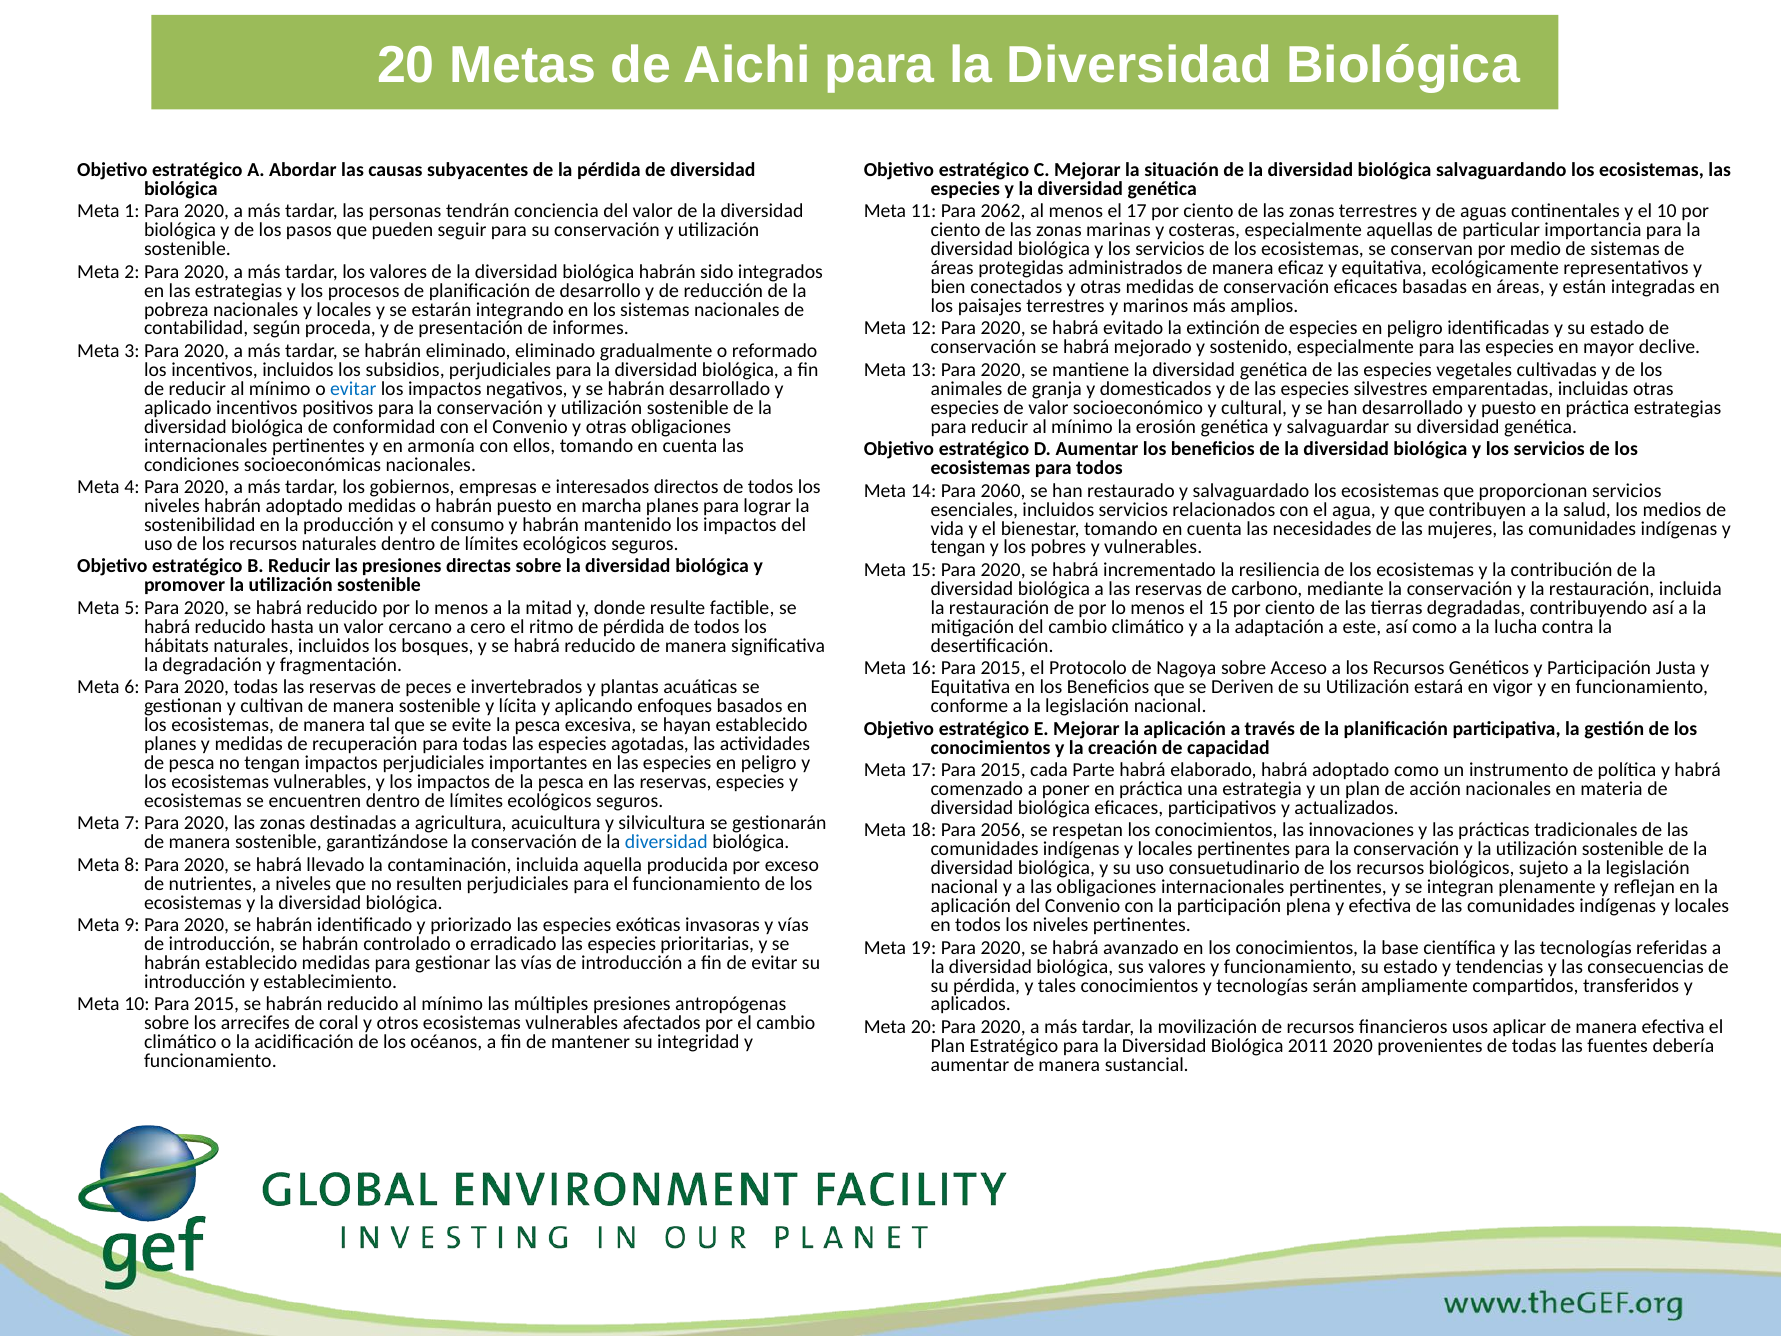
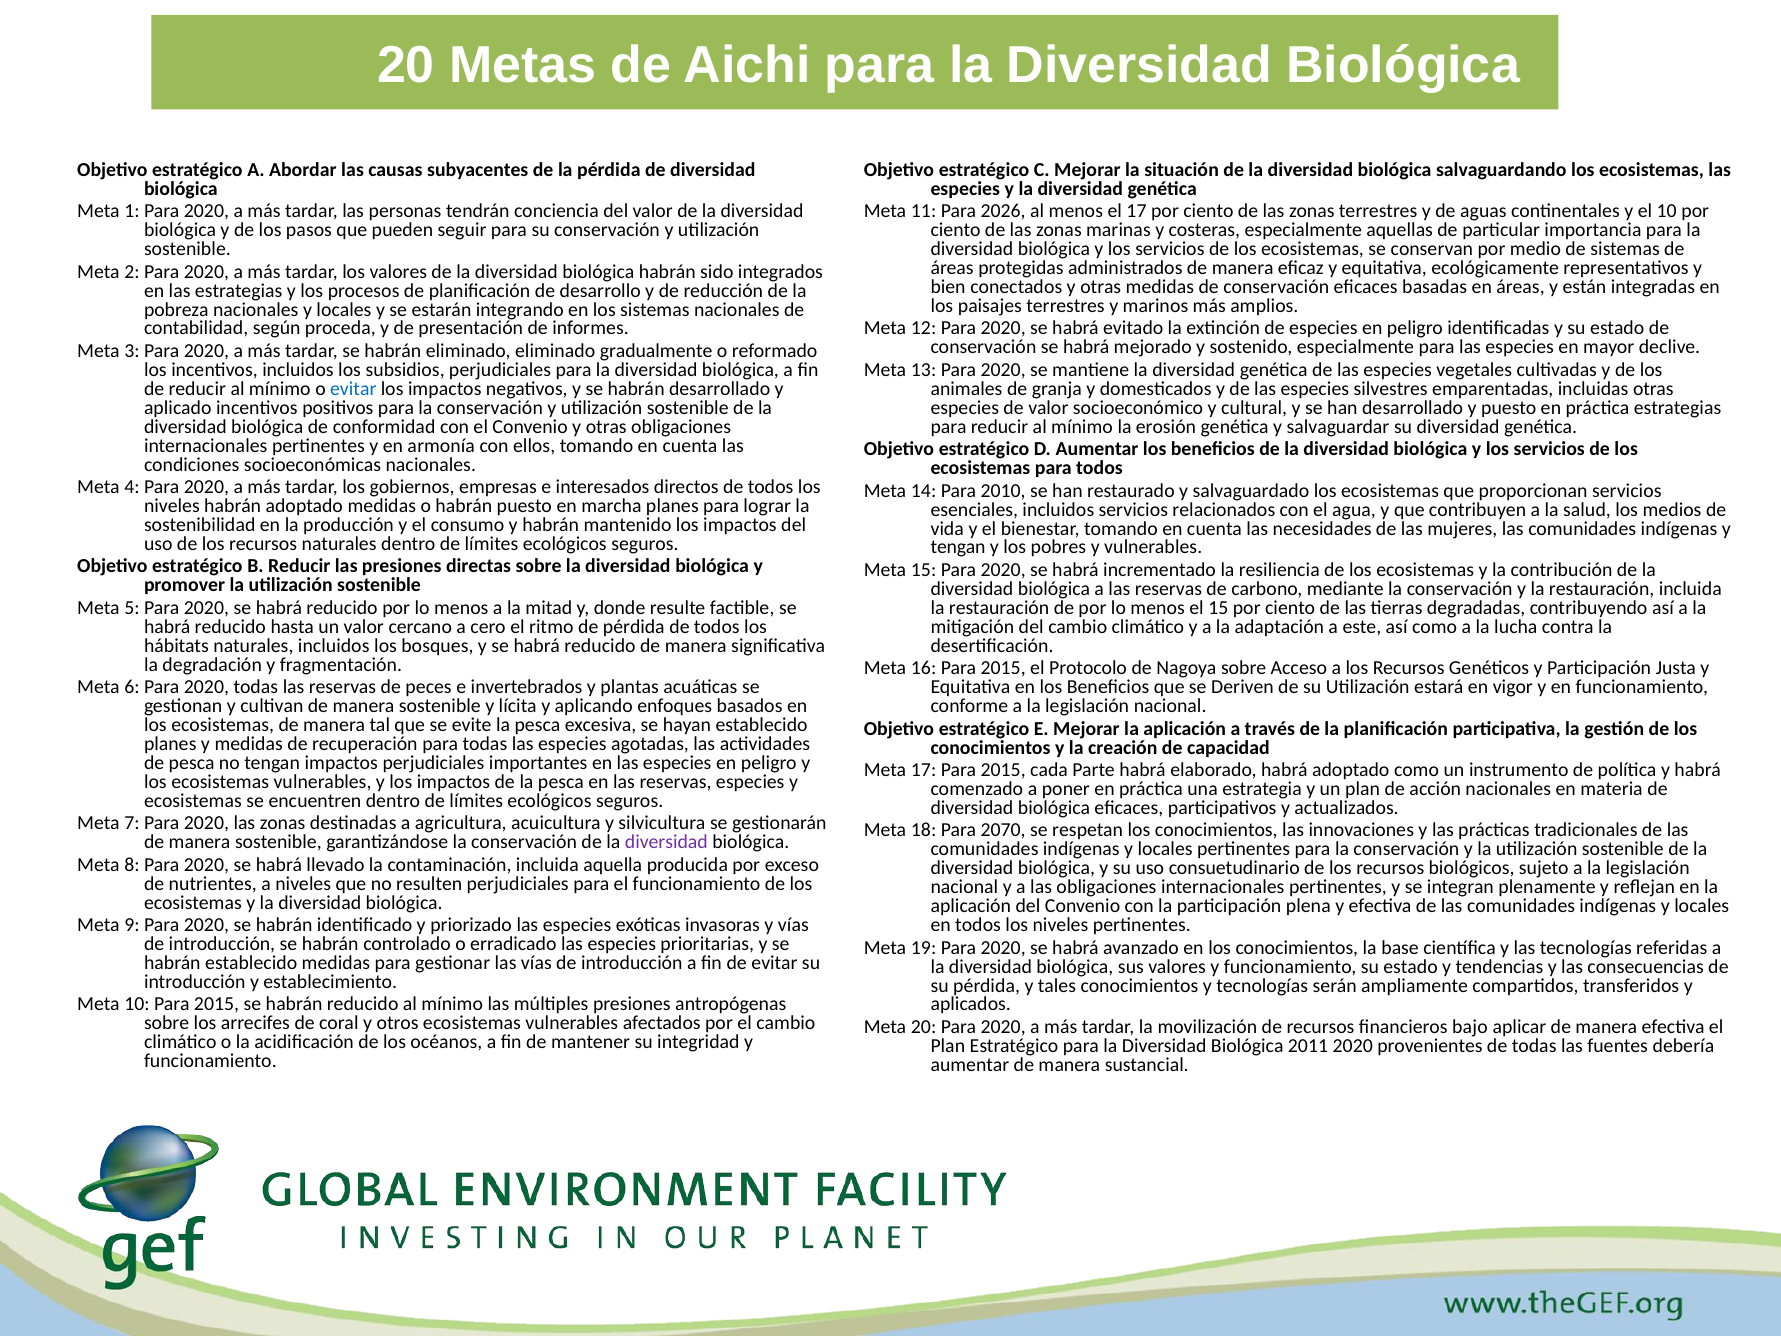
2062: 2062 -> 2026
2060: 2060 -> 2010
2056: 2056 -> 2070
diversidad at (666, 842) colour: blue -> purple
usos: usos -> bajo
